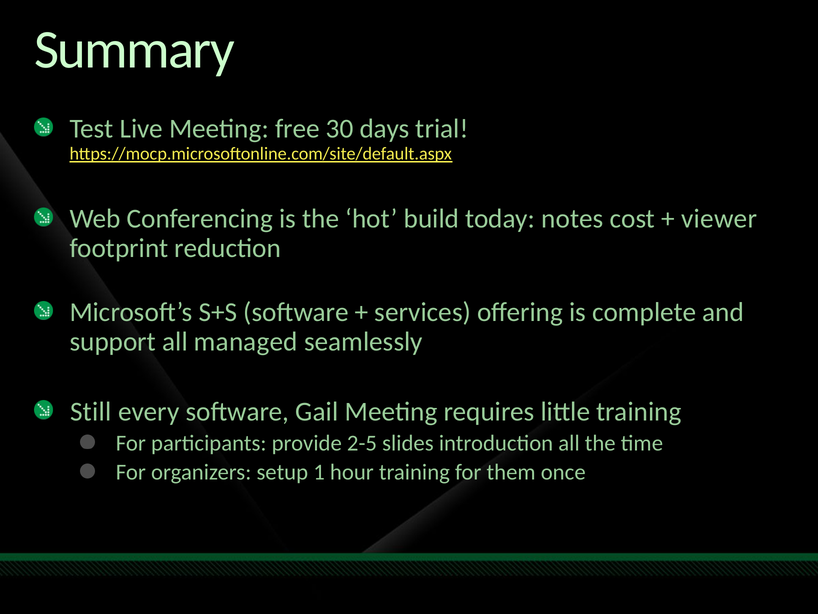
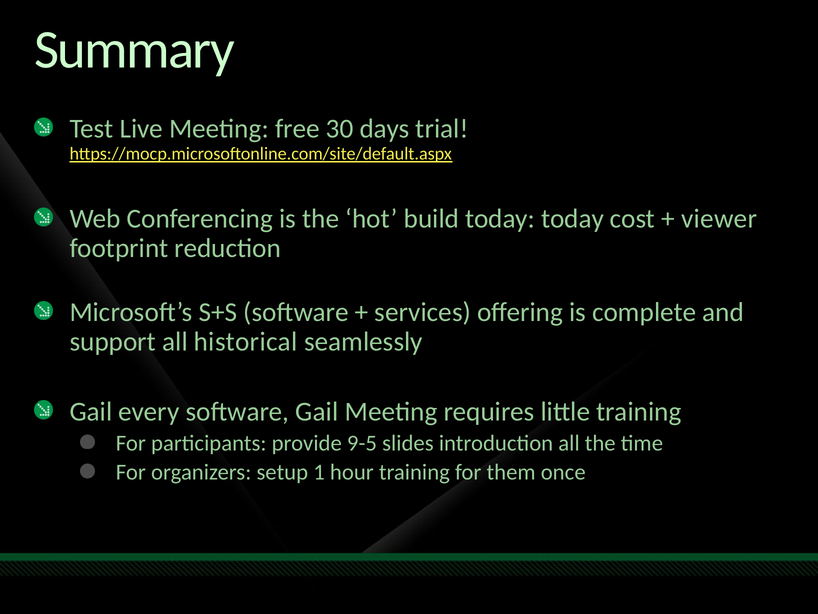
today notes: notes -> today
managed: managed -> historical
Still at (91, 411): Still -> Gail
2-5: 2-5 -> 9-5
